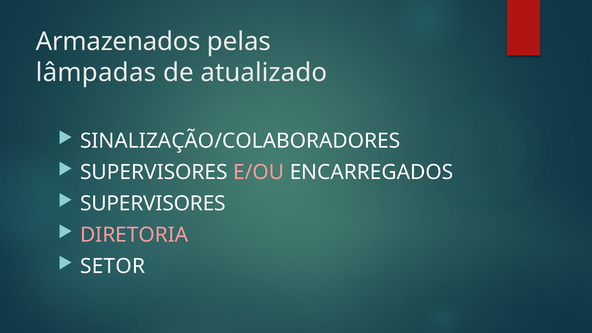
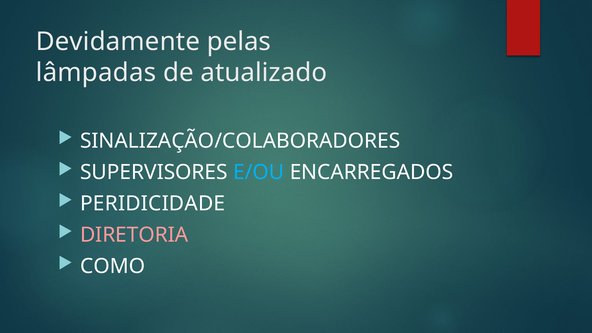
Armazenados: Armazenados -> Devidamente
E/OU colour: pink -> light blue
SUPERVISORES at (153, 204): SUPERVISORES -> PERIDICIDADE
SETOR: SETOR -> COMO
